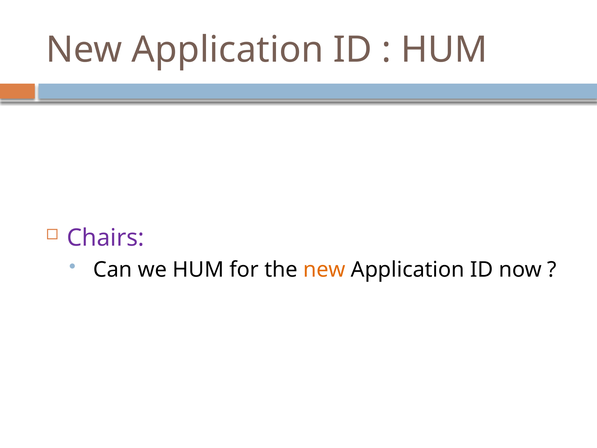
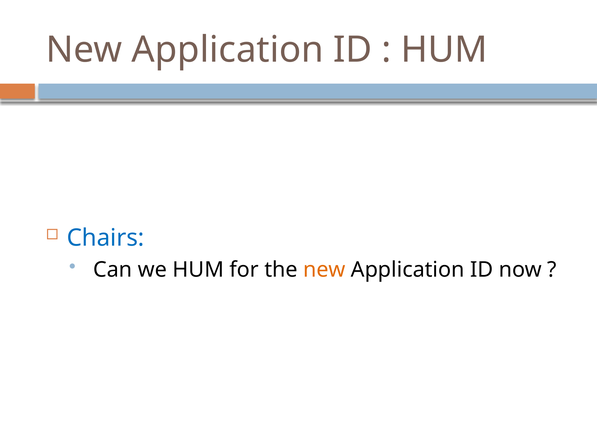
Chairs colour: purple -> blue
